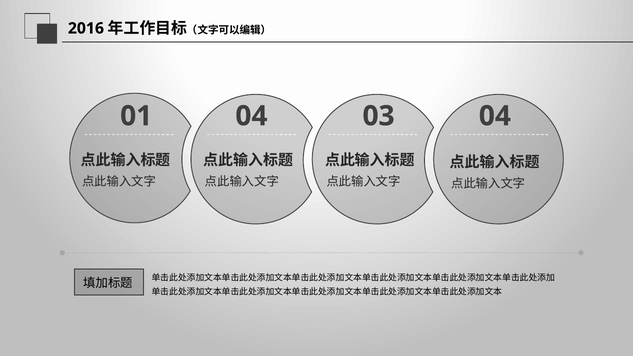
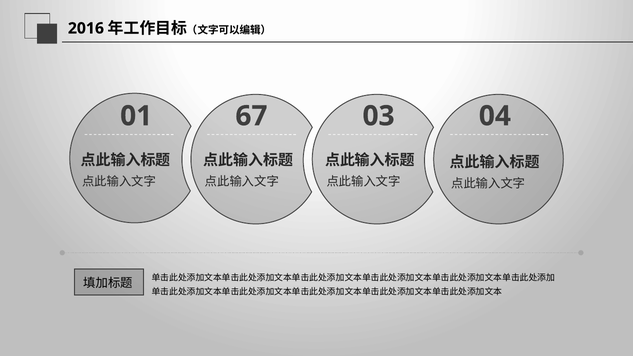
01 04: 04 -> 67
